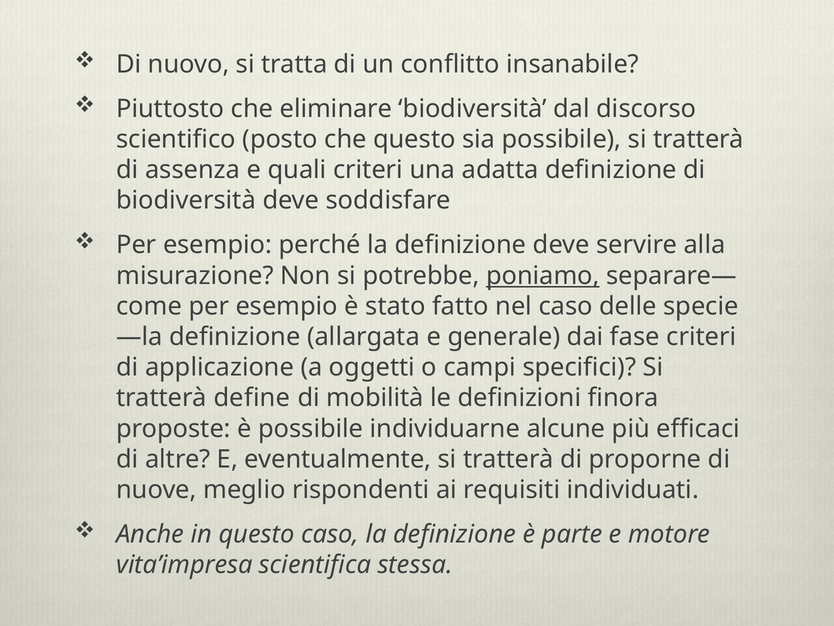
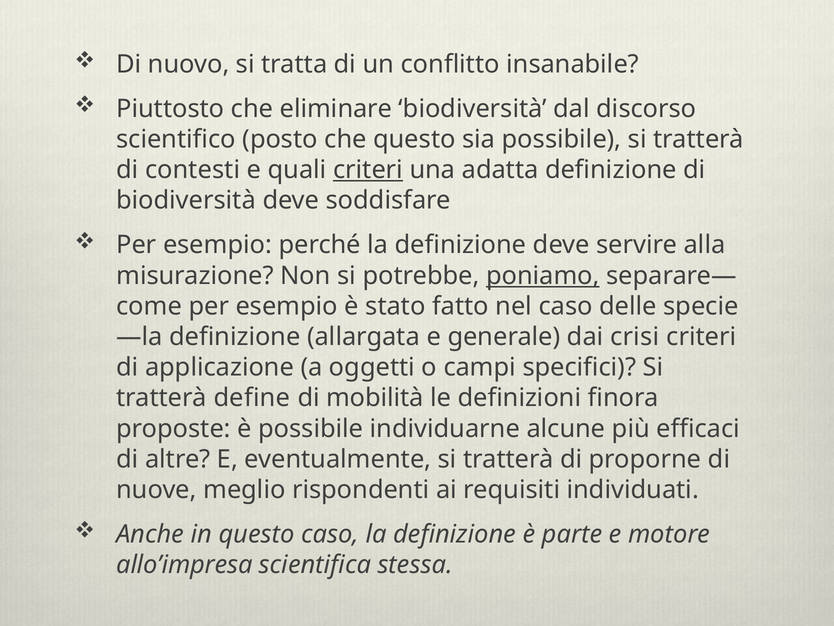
assenza: assenza -> contesti
criteri at (368, 170) underline: none -> present
fase: fase -> crisi
vita’impresa: vita’impresa -> allo’impresa
